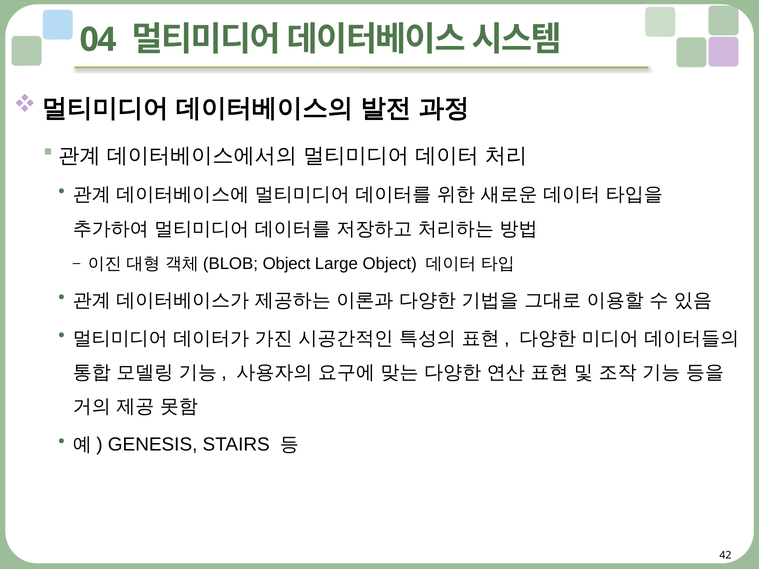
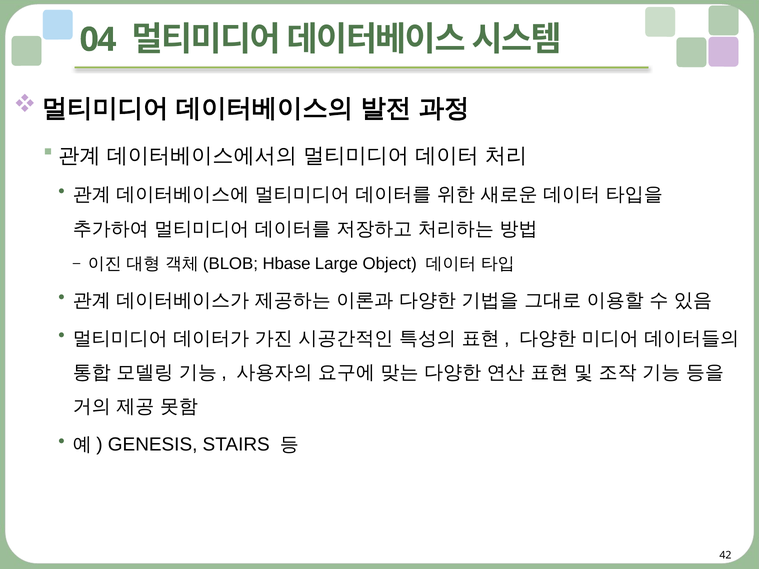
Object at (287, 264): Object -> Hbase
